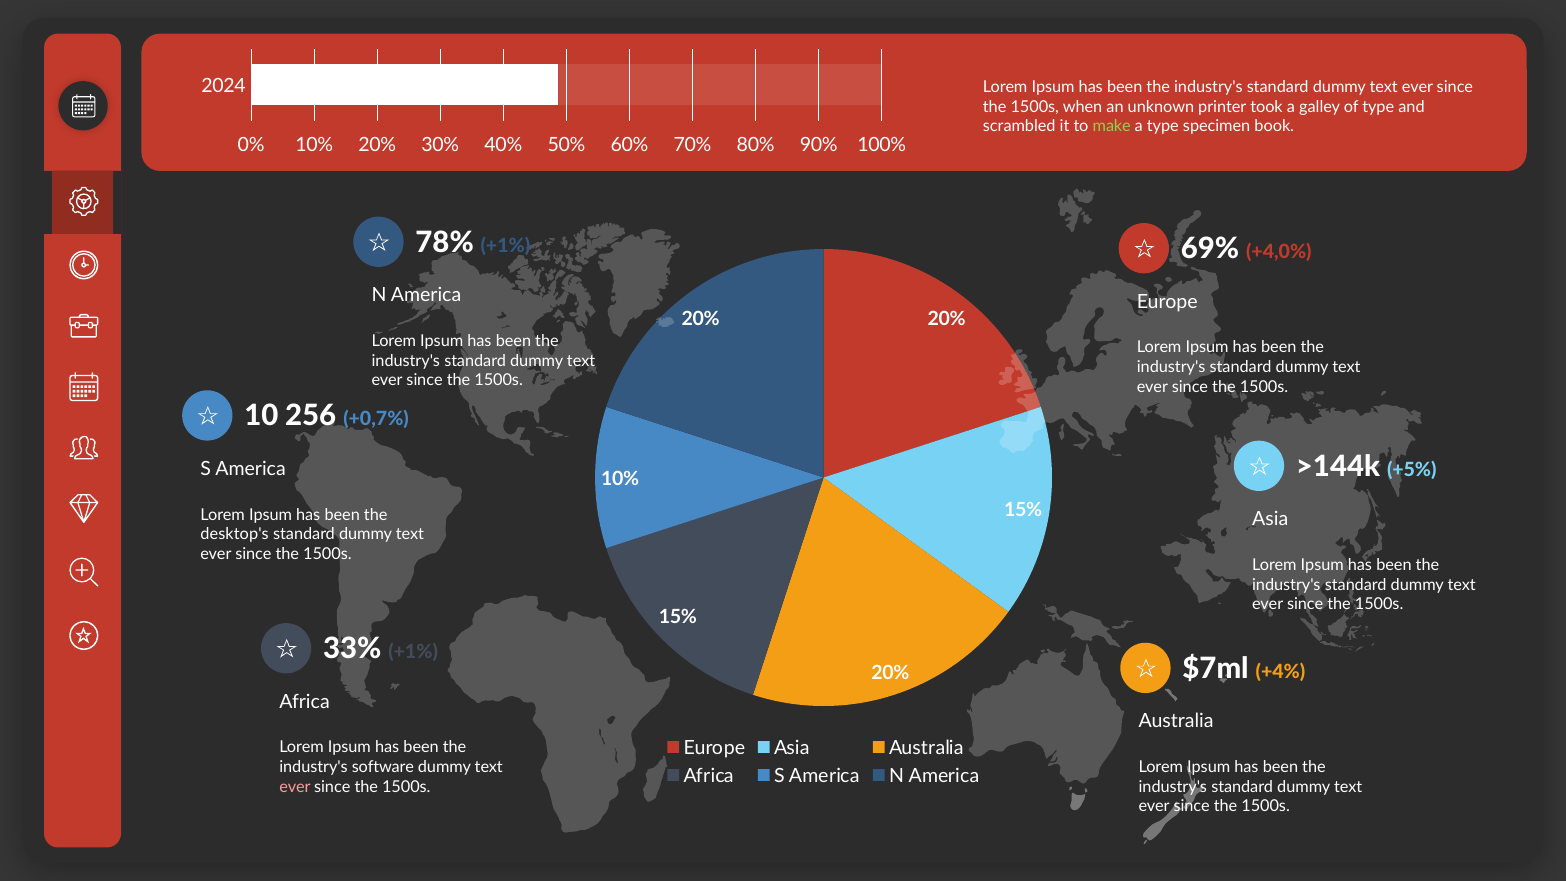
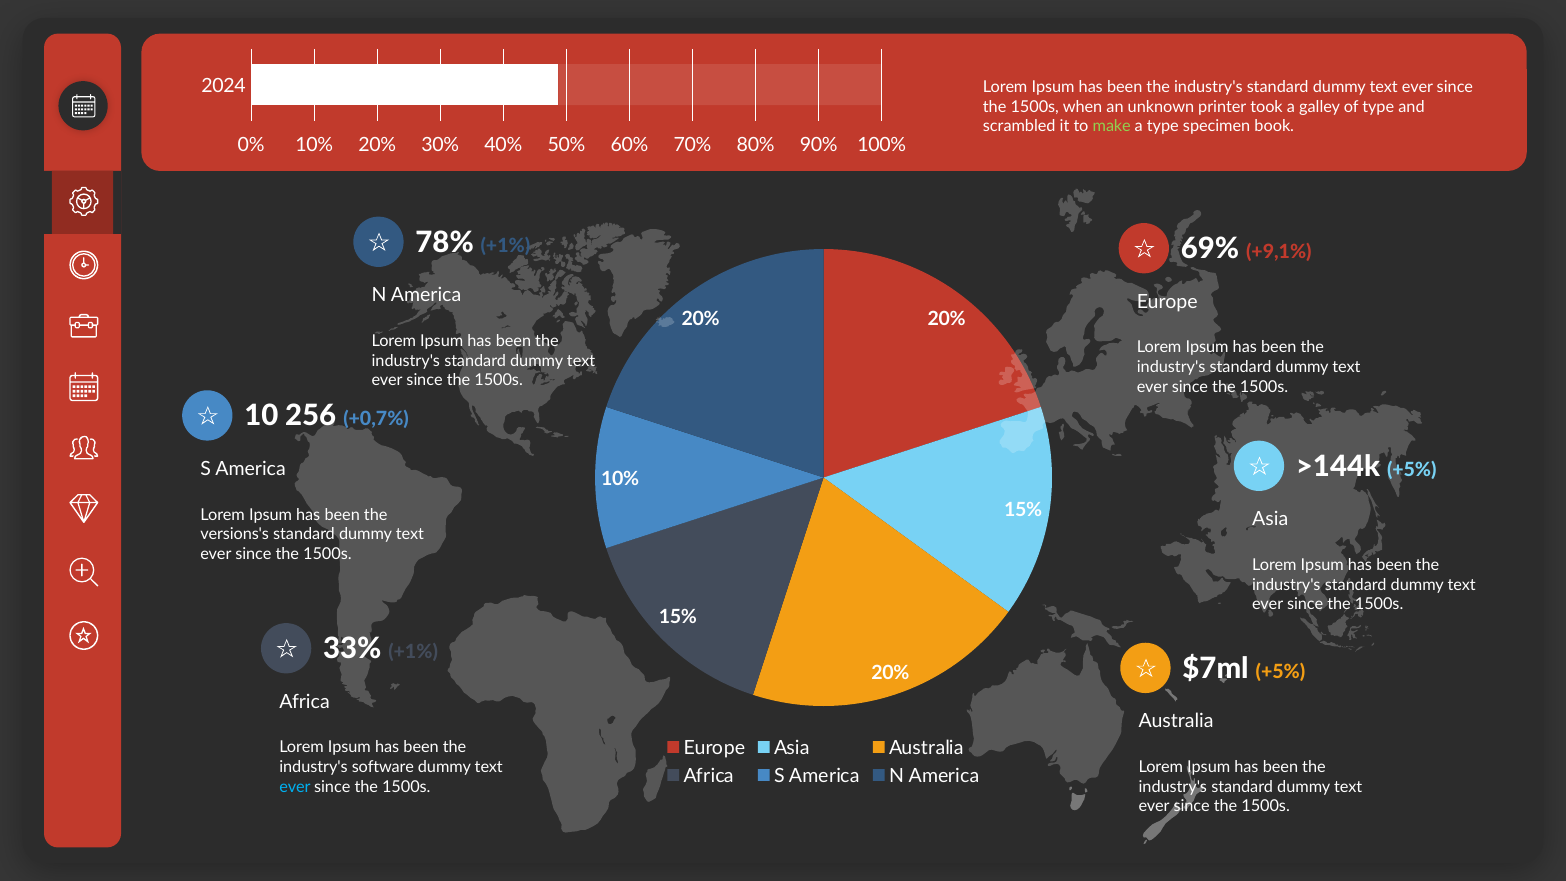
+4,0%: +4,0% -> +9,1%
desktop's: desktop's -> versions's
$7ml +4%: +4% -> +5%
ever at (295, 787) colour: pink -> light blue
